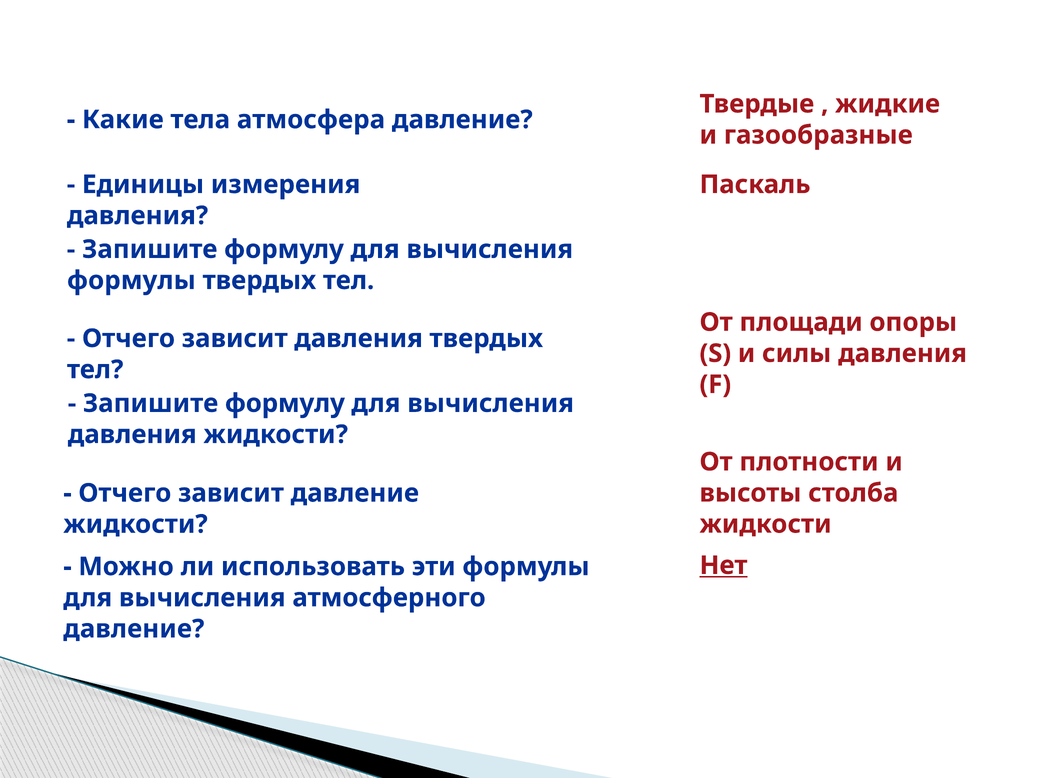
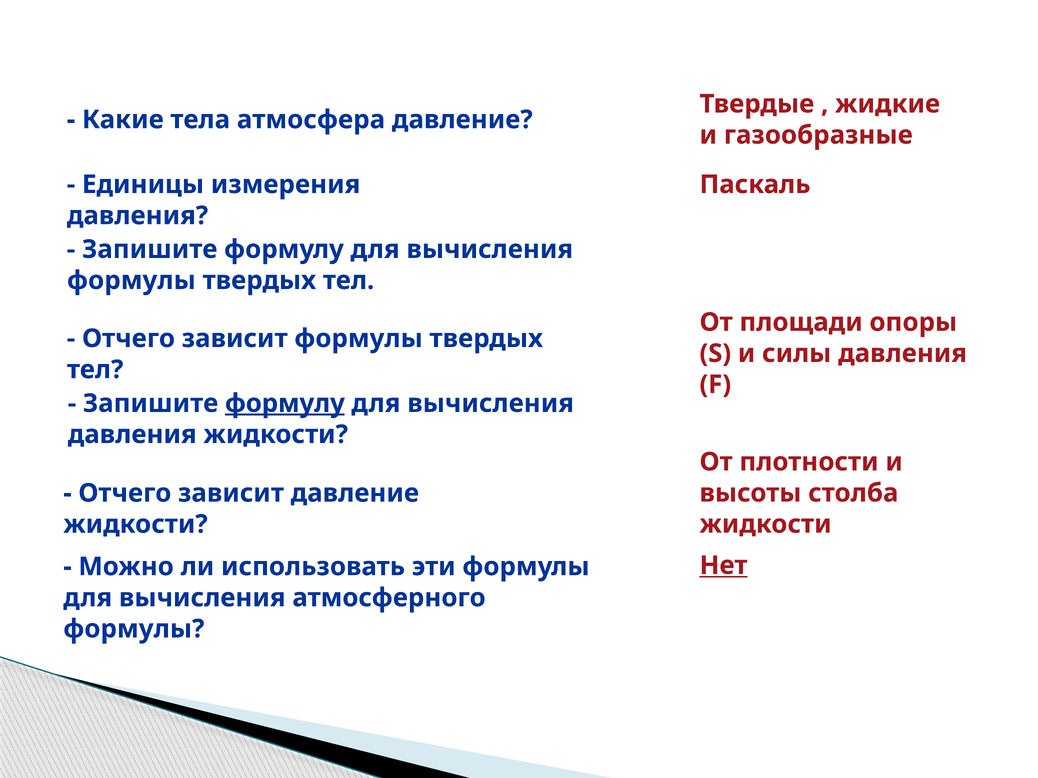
зависит давления: давления -> формулы
формулу at (285, 404) underline: none -> present
давление at (134, 629): давление -> формулы
